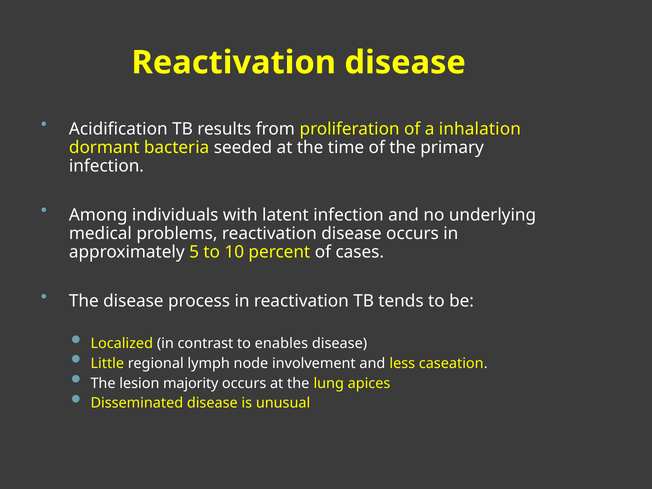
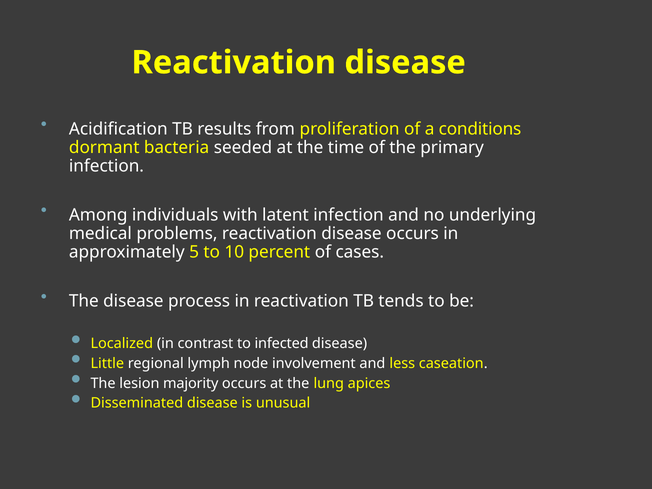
inhalation: inhalation -> conditions
enables: enables -> infected
